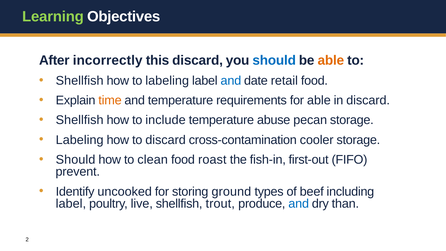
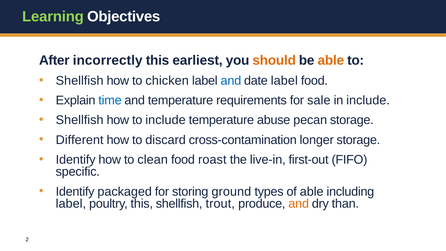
this discard: discard -> earliest
should at (274, 60) colour: blue -> orange
to labeling: labeling -> chicken
date retail: retail -> label
time colour: orange -> blue
for able: able -> sale
in discard: discard -> include
Labeling at (80, 140): Labeling -> Different
cooler: cooler -> longer
Should at (76, 160): Should -> Identify
fish-in: fish-in -> live-in
prevent: prevent -> specific
uncooked: uncooked -> packaged
of beef: beef -> able
poultry live: live -> this
and at (299, 204) colour: blue -> orange
